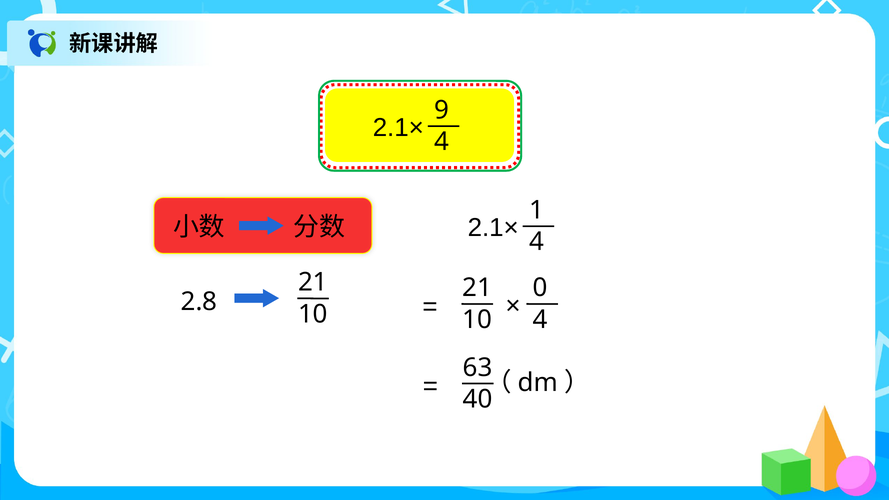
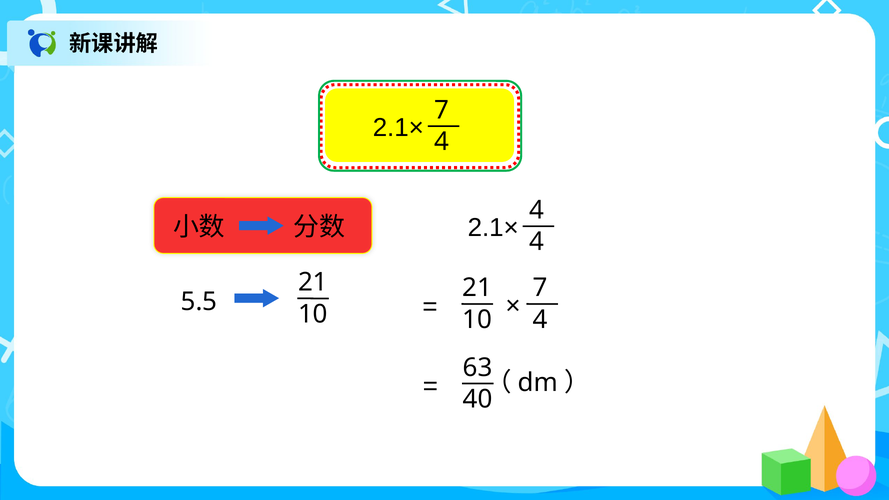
2.1× 9: 9 -> 7
2.1× 1: 1 -> 4
2.8: 2.8 -> 5.5
0 at (540, 288): 0 -> 7
